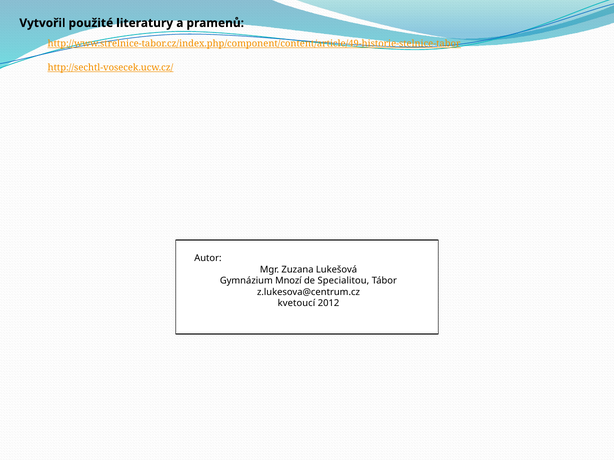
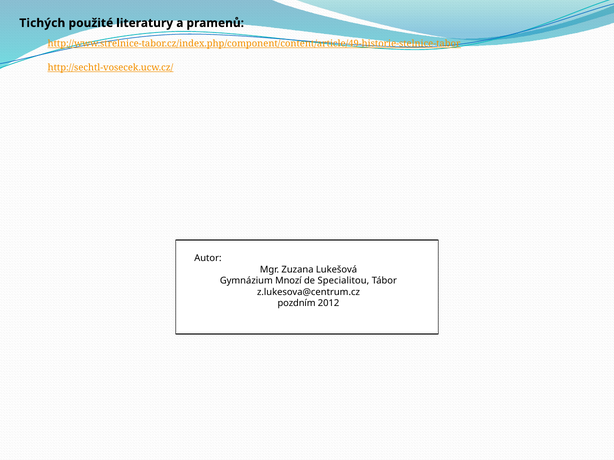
Vytvořil: Vytvořil -> Tichých
kvetoucí: kvetoucí -> pozdním
